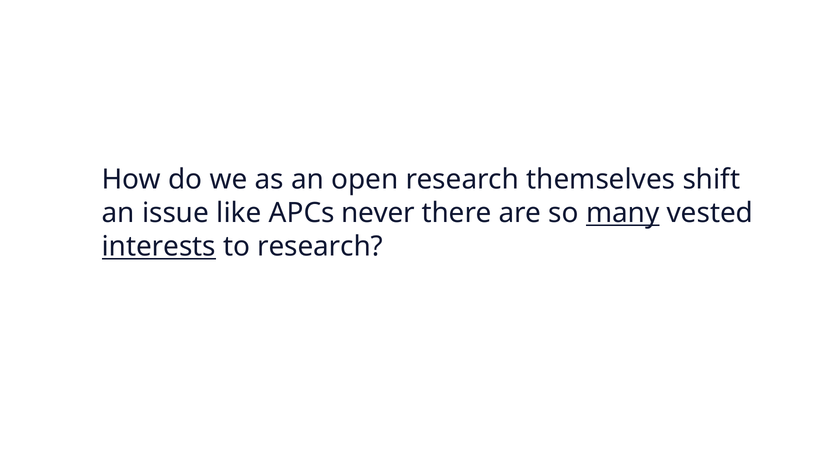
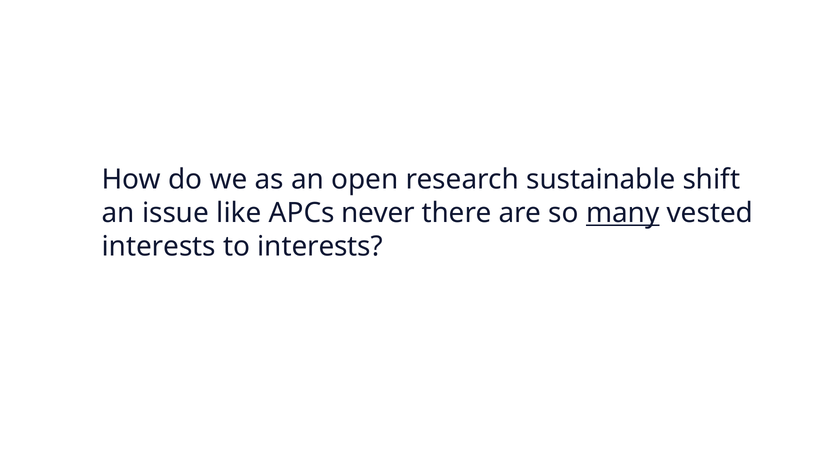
themselves: themselves -> sustainable
interests at (159, 247) underline: present -> none
to research: research -> interests
